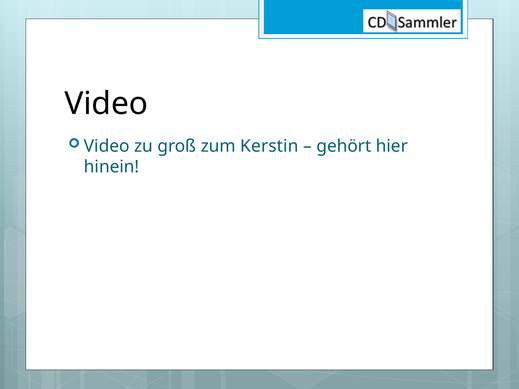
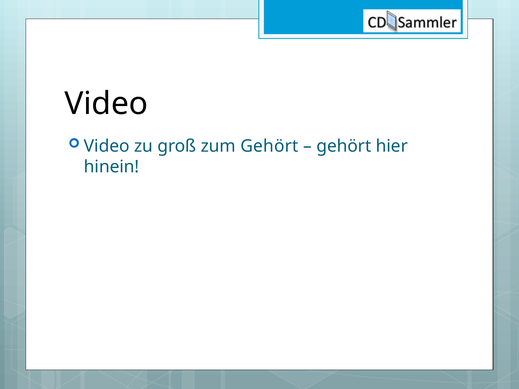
zum Kerstin: Kerstin -> Gehört
